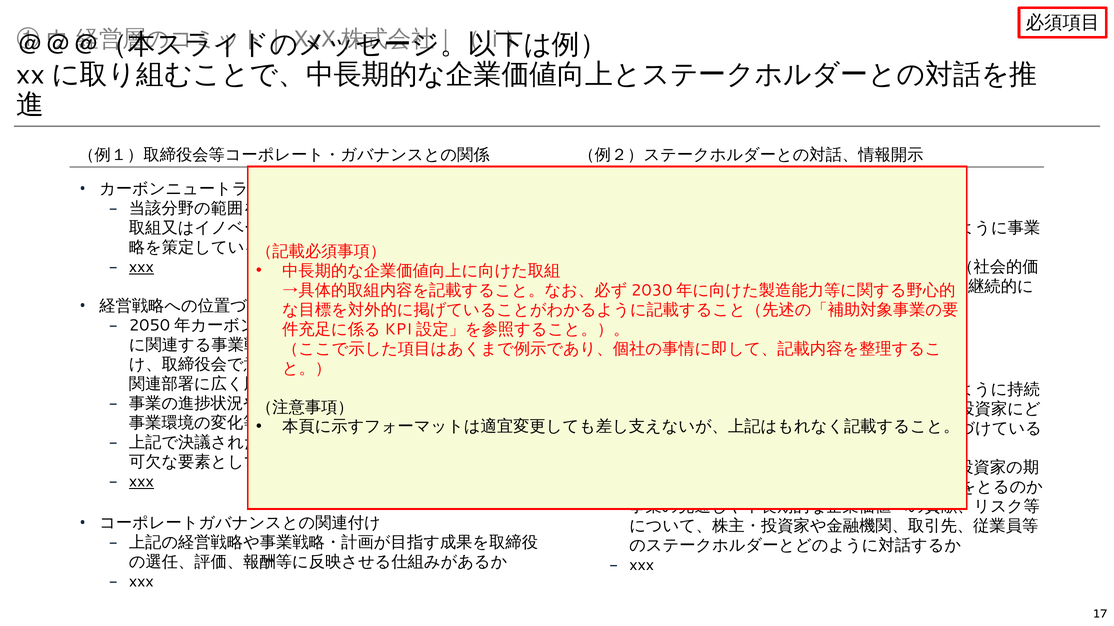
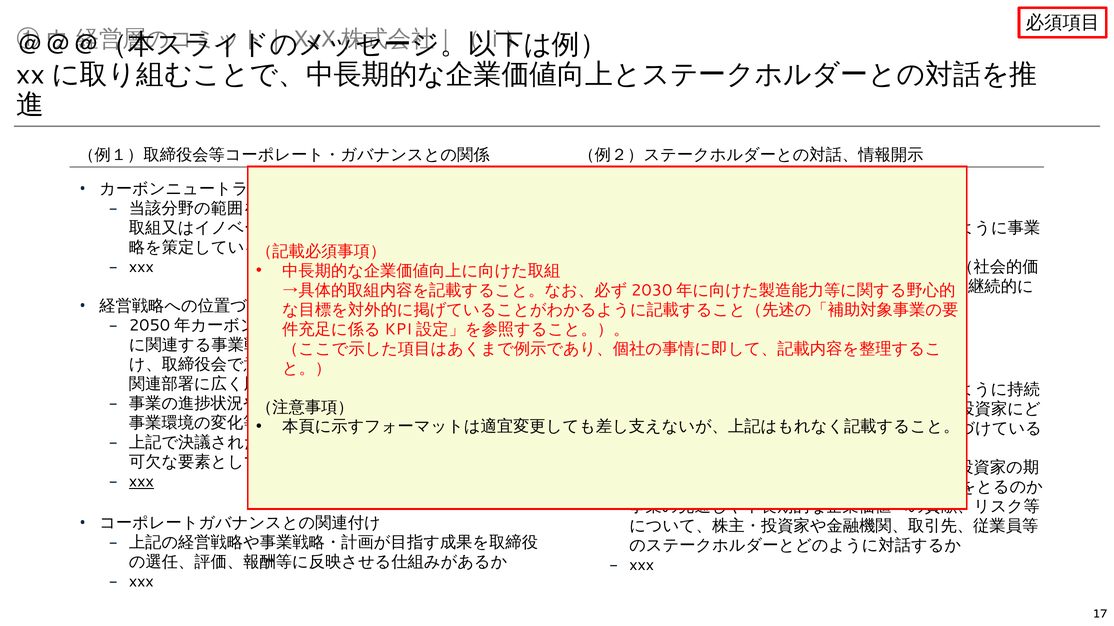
xxx at (141, 267) underline: present -> none
